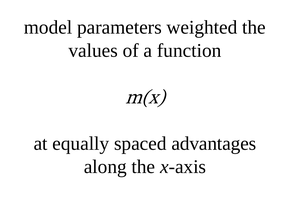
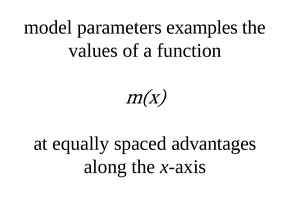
weighted: weighted -> examples
